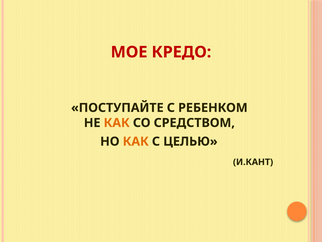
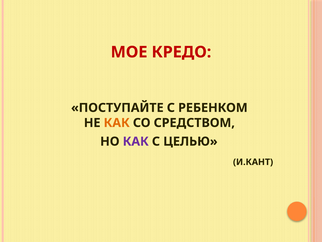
КАК at (136, 141) colour: orange -> purple
